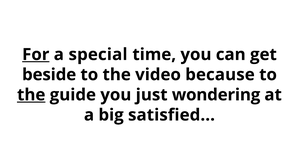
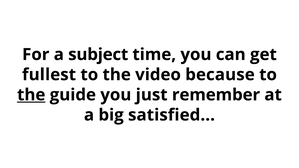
For underline: present -> none
special: special -> subject
beside: beside -> fullest
wondering: wondering -> remember
